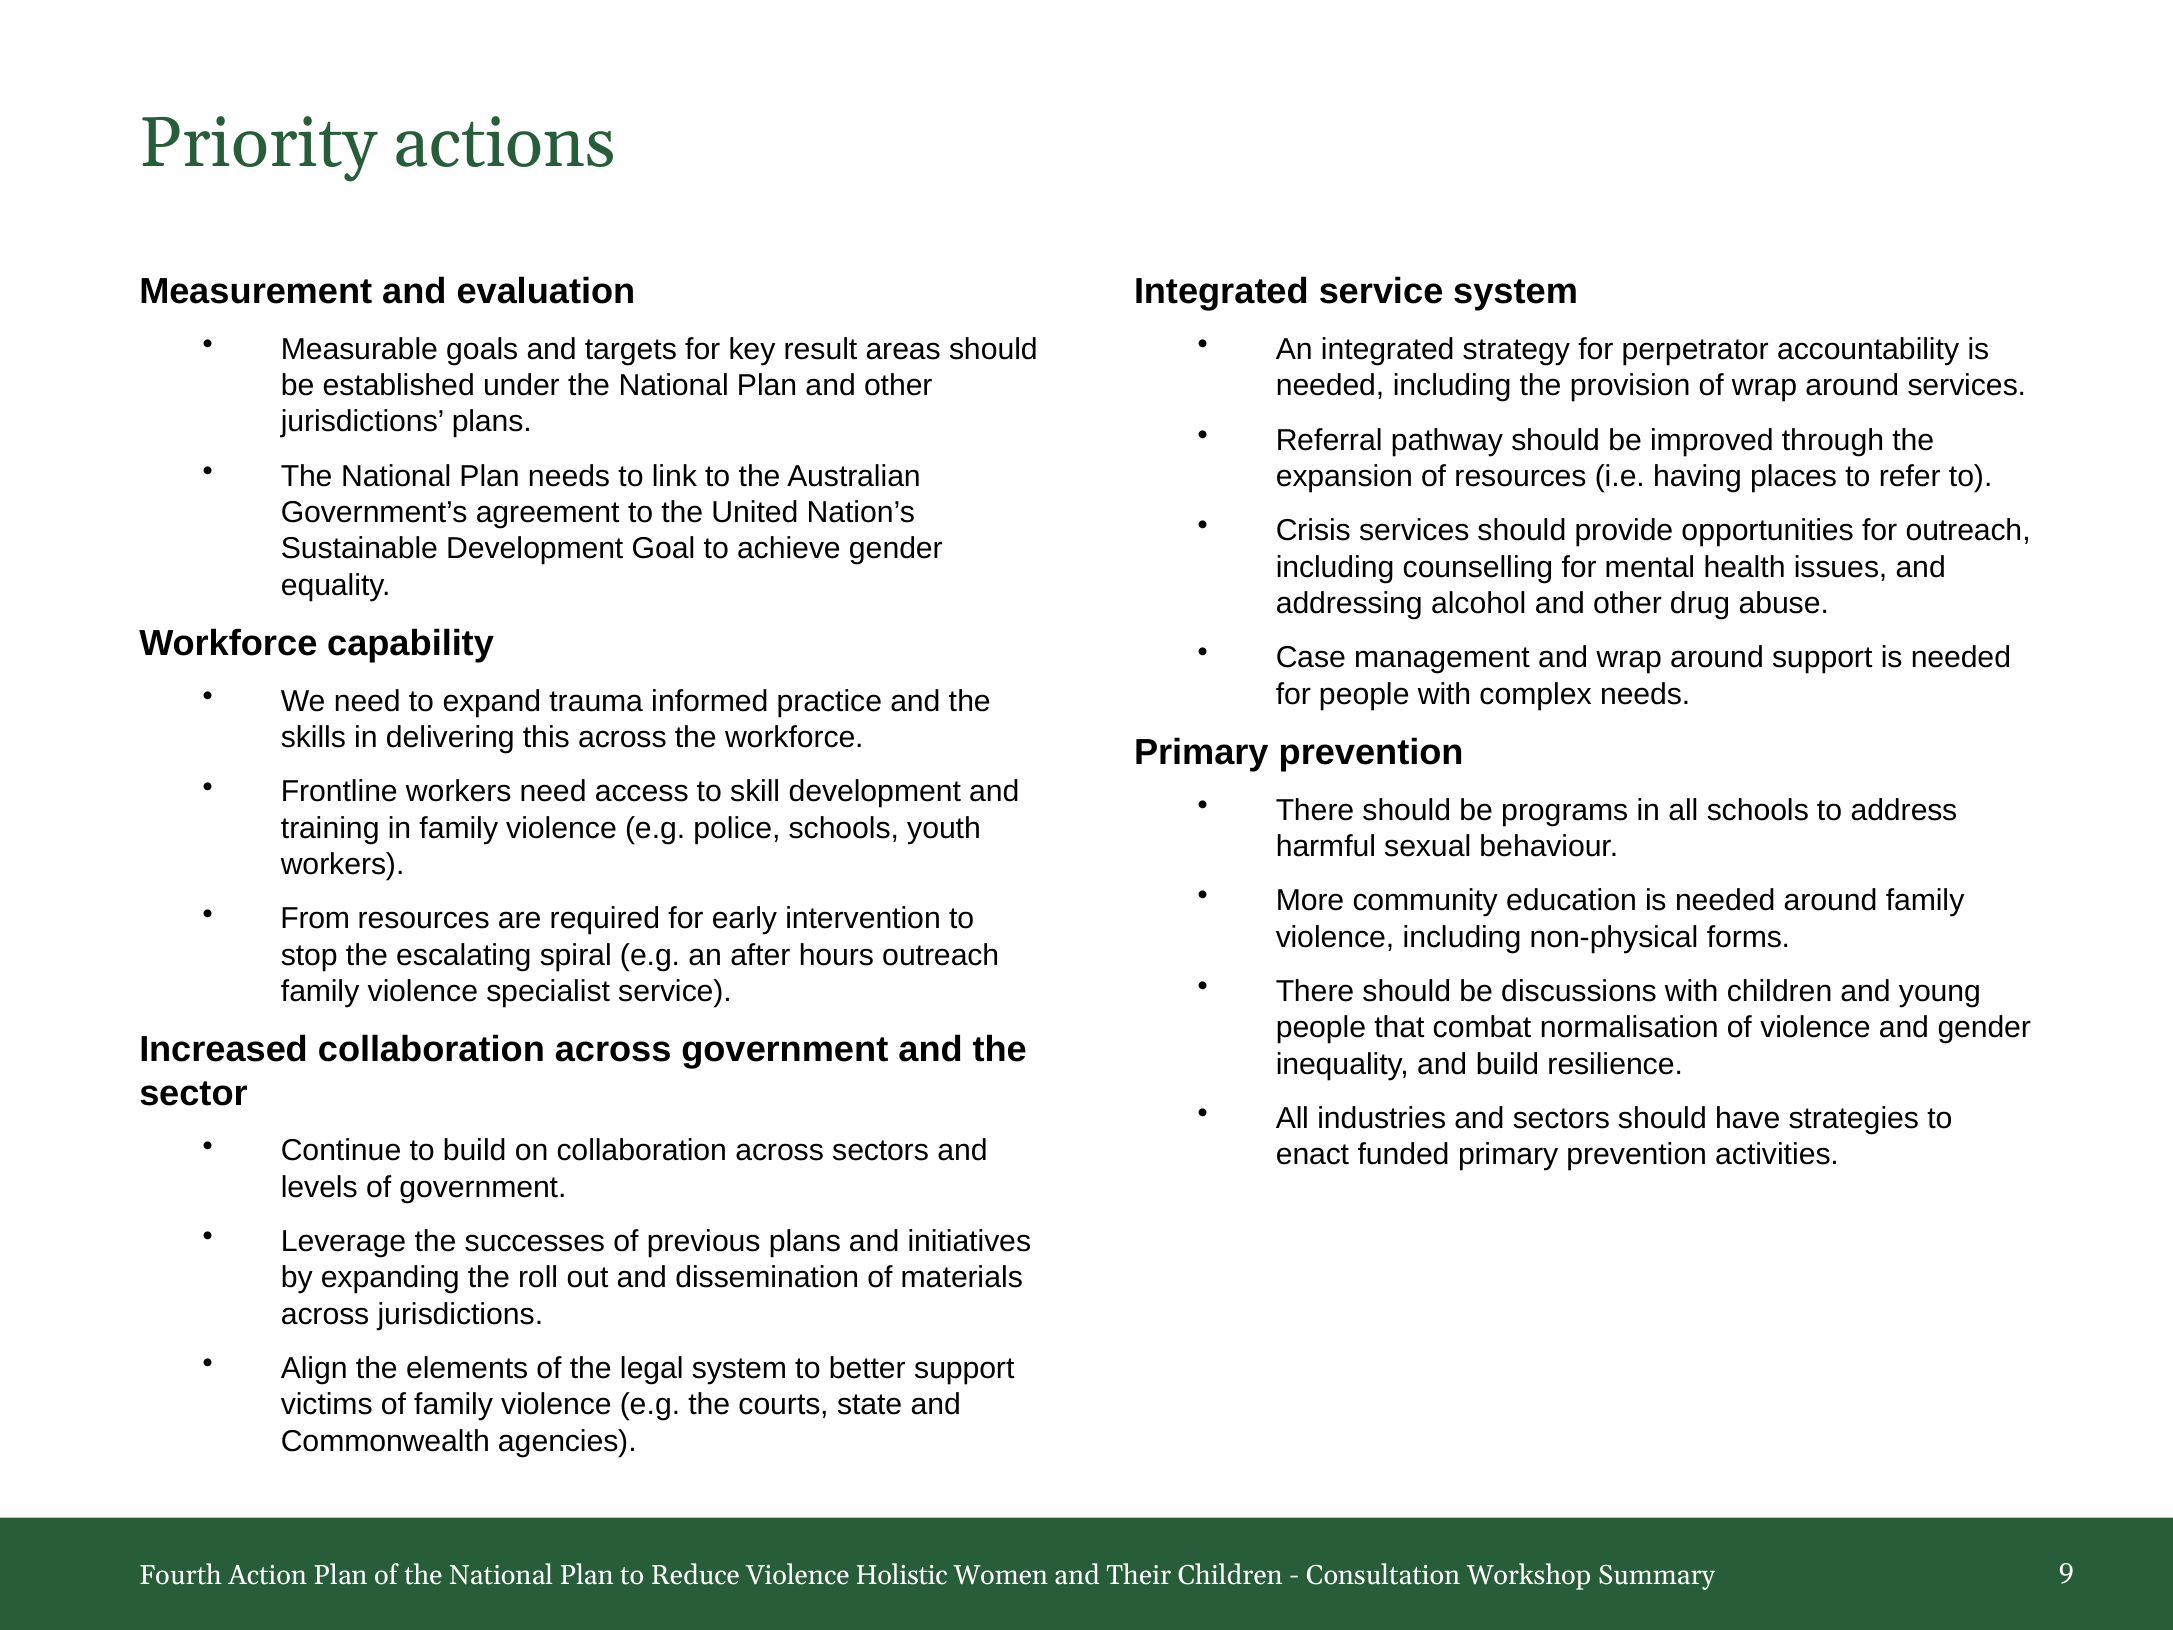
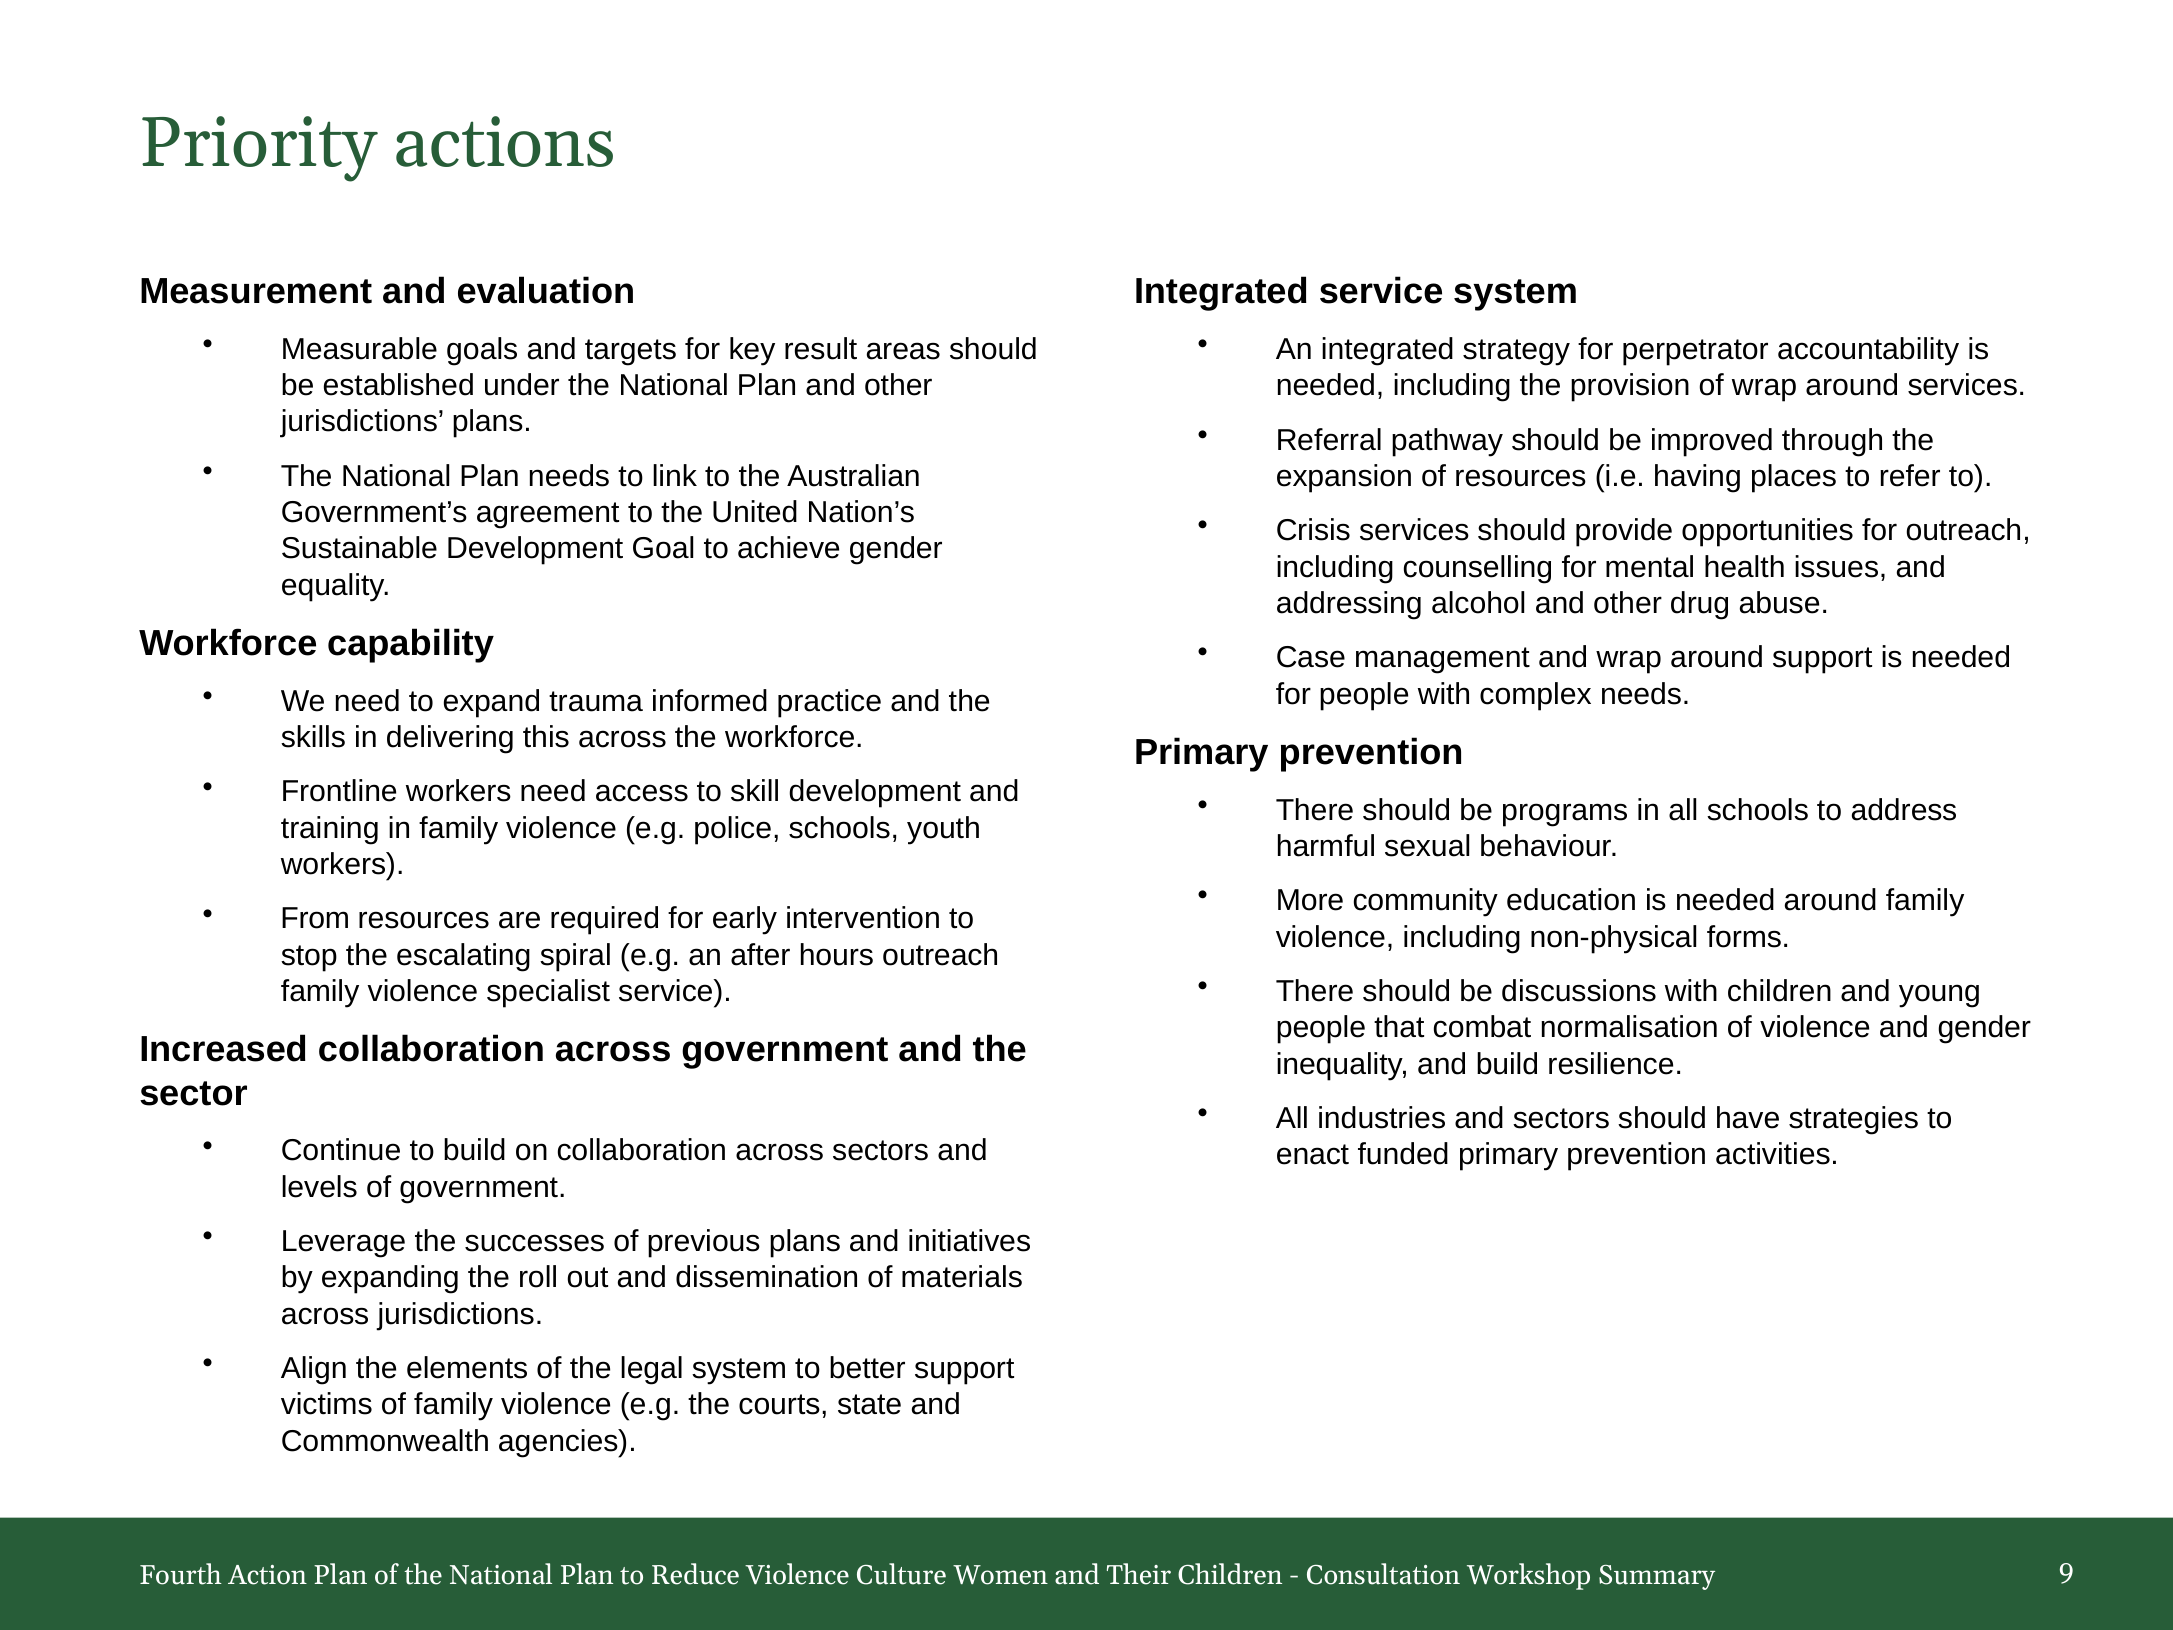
Holistic: Holistic -> Culture
